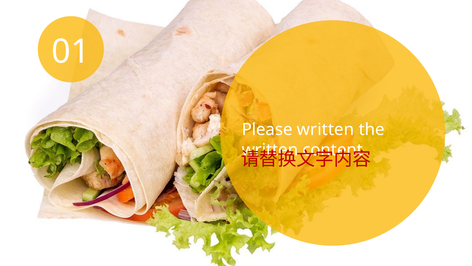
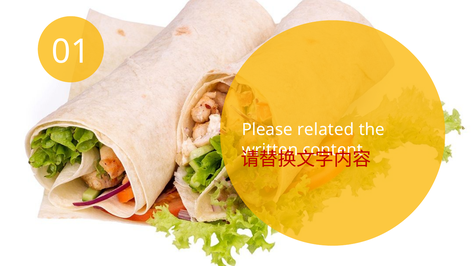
Please written: written -> related
